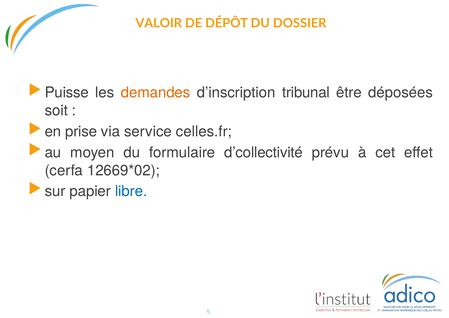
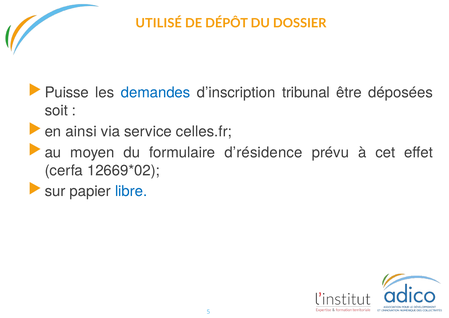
VALOIR: VALOIR -> UTILISÉ
demandes colour: orange -> blue
prise: prise -> ainsi
d’collectivité: d’collectivité -> d’résidence
